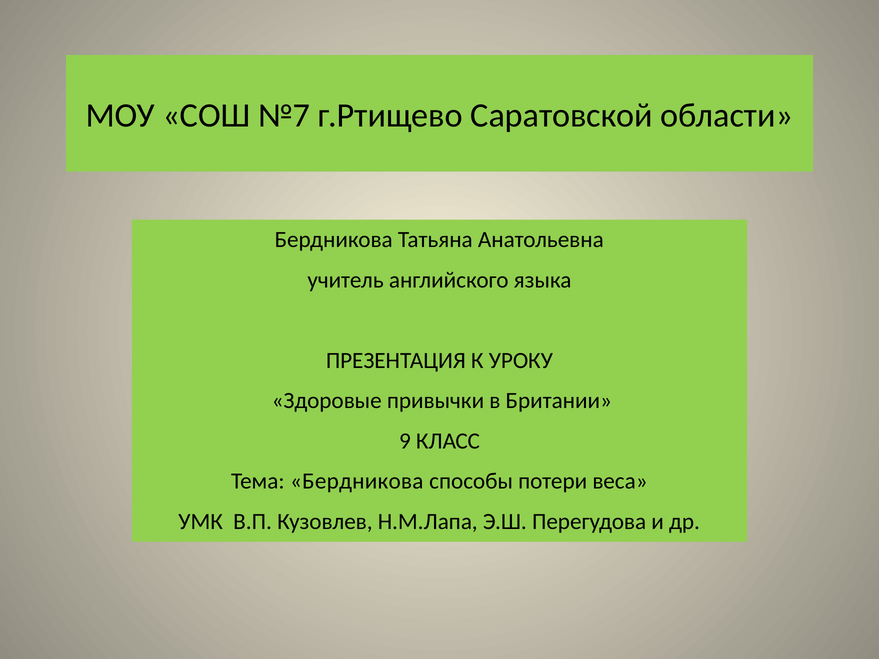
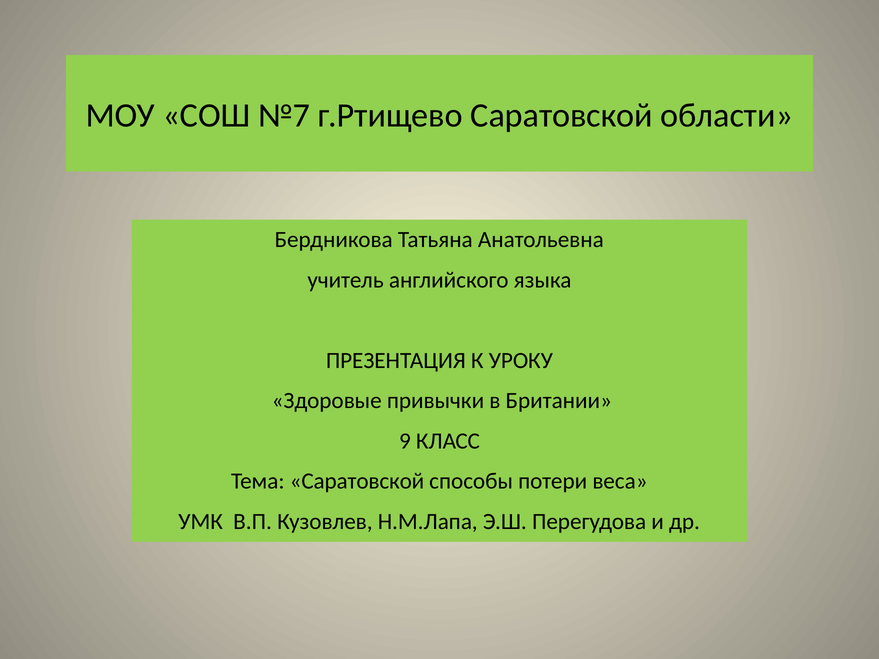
Тема Бердникова: Бердникова -> Саратовской
